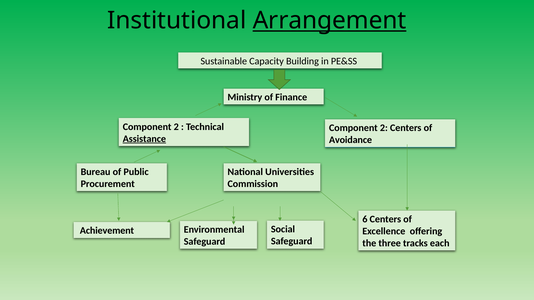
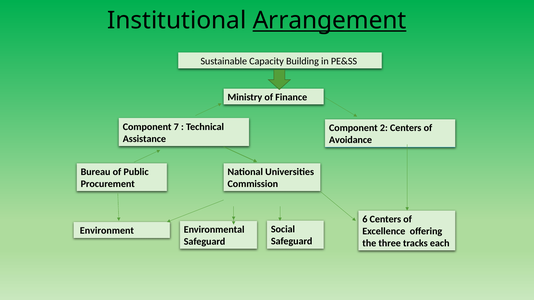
2 at (176, 127): 2 -> 7
Assistance underline: present -> none
Achievement: Achievement -> Environment
